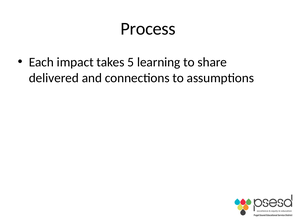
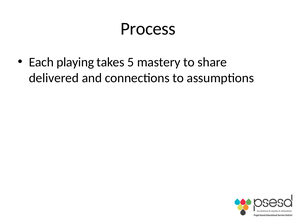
impact: impact -> playing
learning: learning -> mastery
